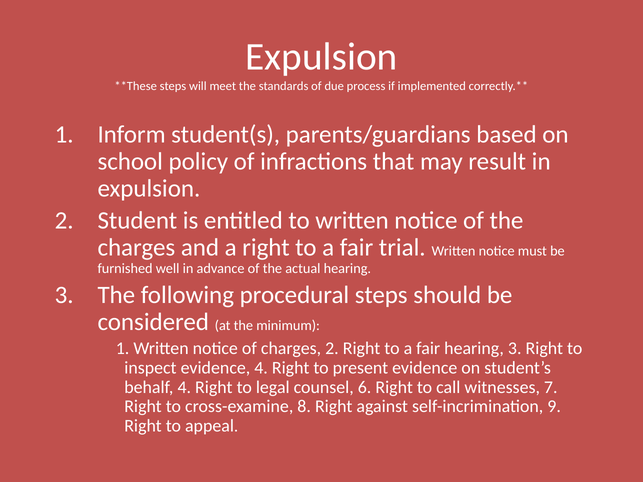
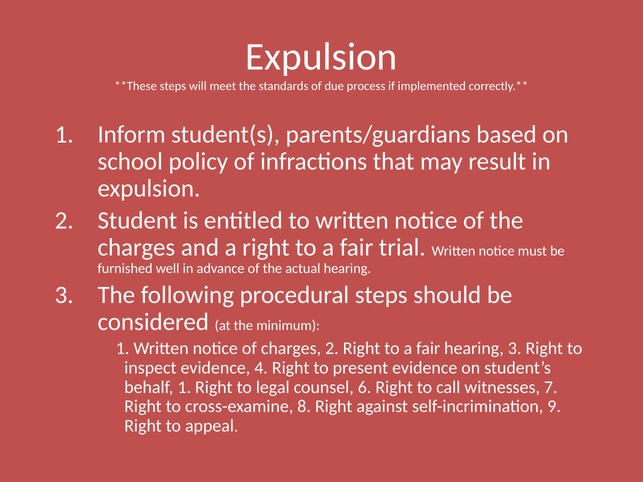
behalf 4: 4 -> 1
